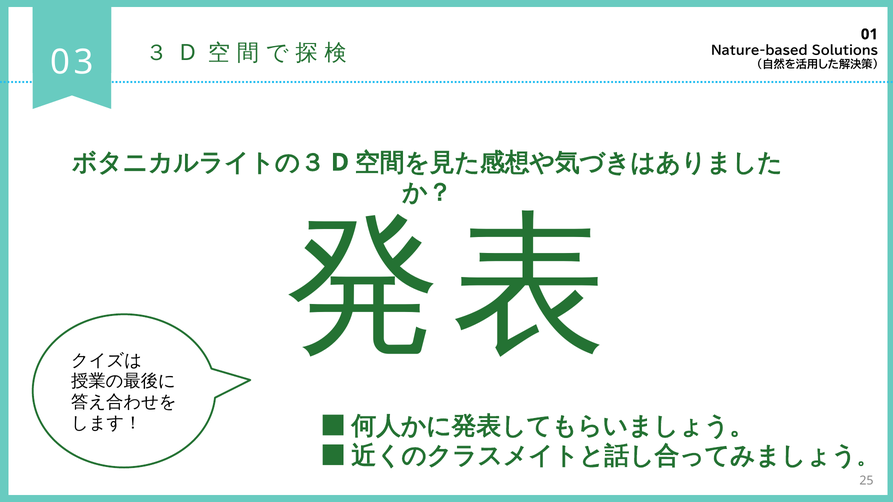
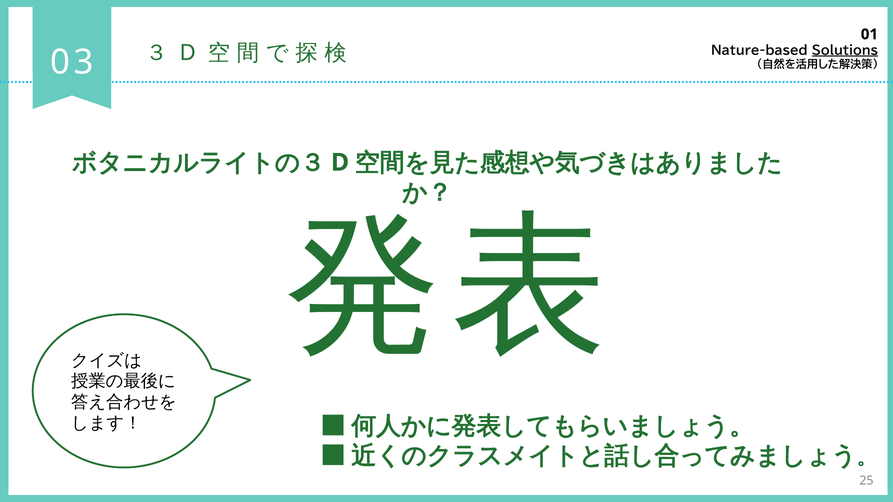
Solutions underline: none -> present
